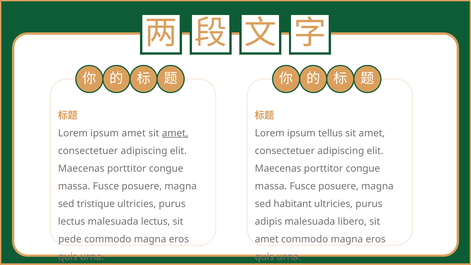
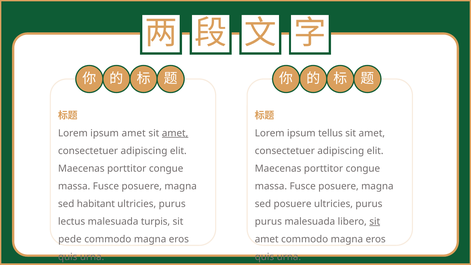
tristique: tristique -> habitant
sed habitant: habitant -> posuere
malesuada lectus: lectus -> turpis
adipis at (268, 222): adipis -> purus
sit at (375, 222) underline: none -> present
